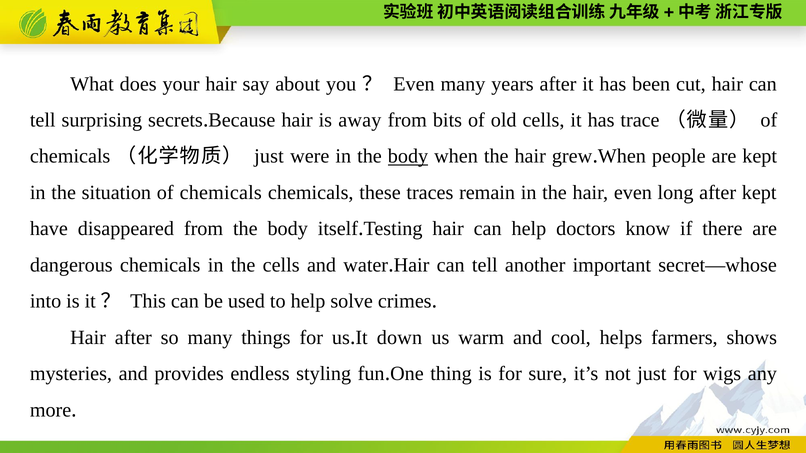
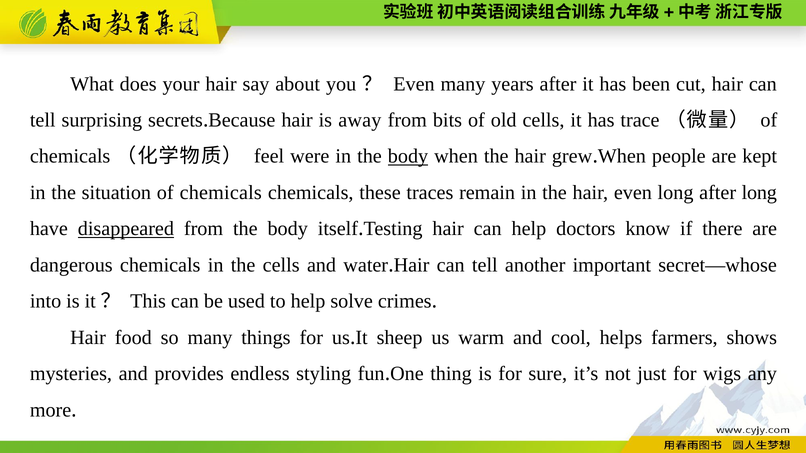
just at (269, 156): just -> feel
after kept: kept -> long
disappeared underline: none -> present
Hair after: after -> food
down: down -> sheep
